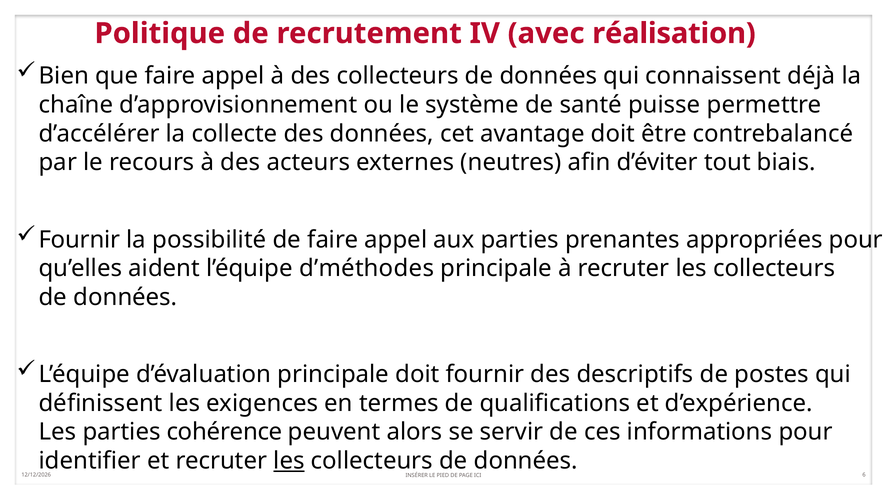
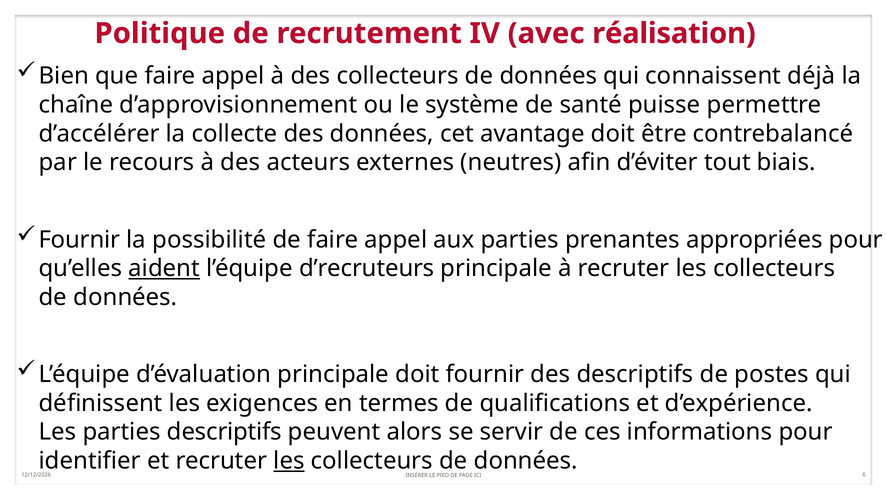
aident underline: none -> present
d’méthodes: d’méthodes -> d’recruteurs
parties cohérence: cohérence -> descriptifs
